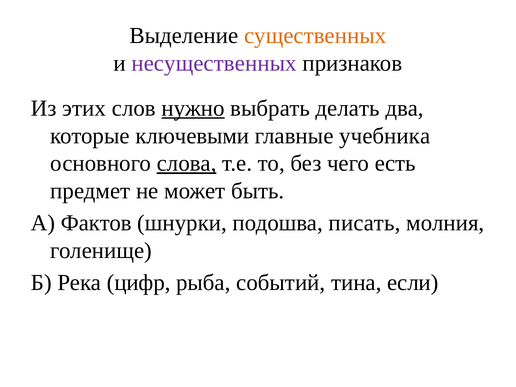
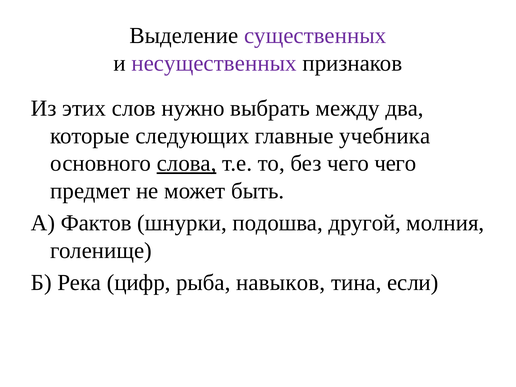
существенных colour: orange -> purple
нужно underline: present -> none
делать: делать -> между
ключевыми: ключевыми -> следующих
чего есть: есть -> чего
писать: писать -> другой
событий: событий -> навыков
